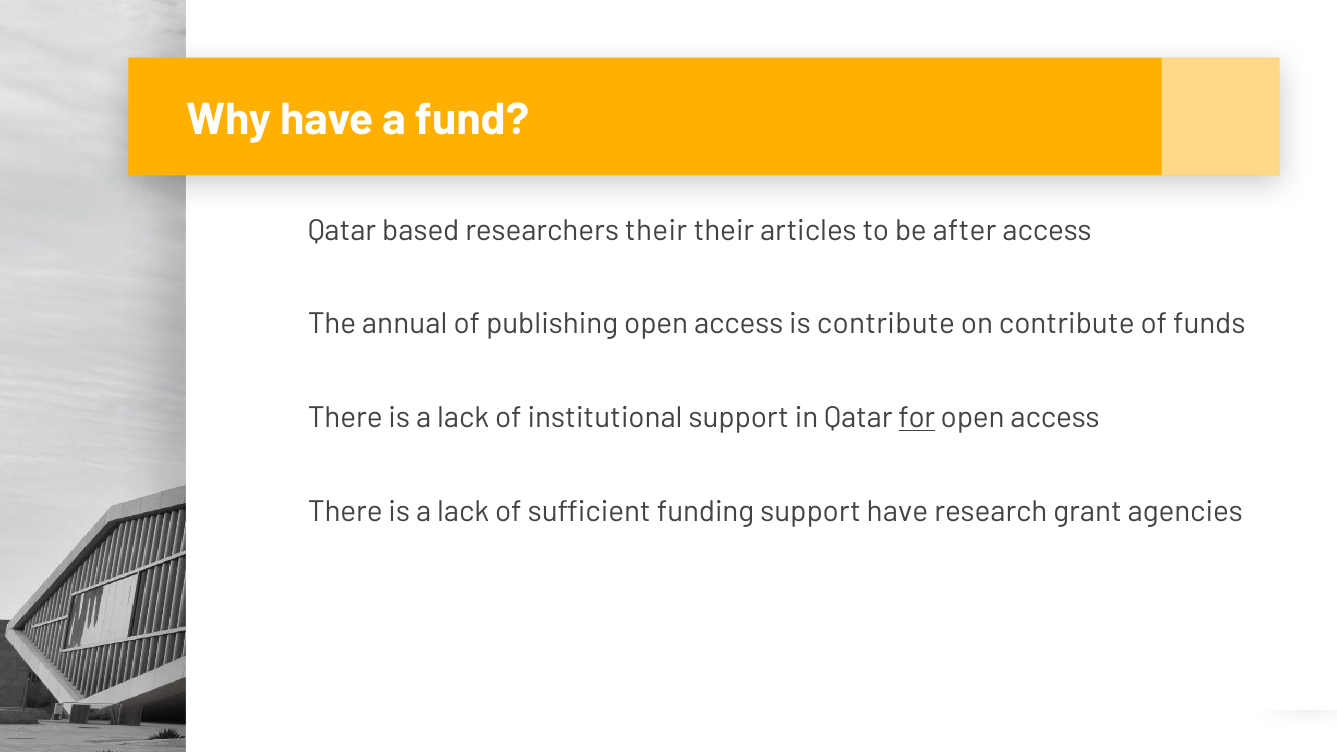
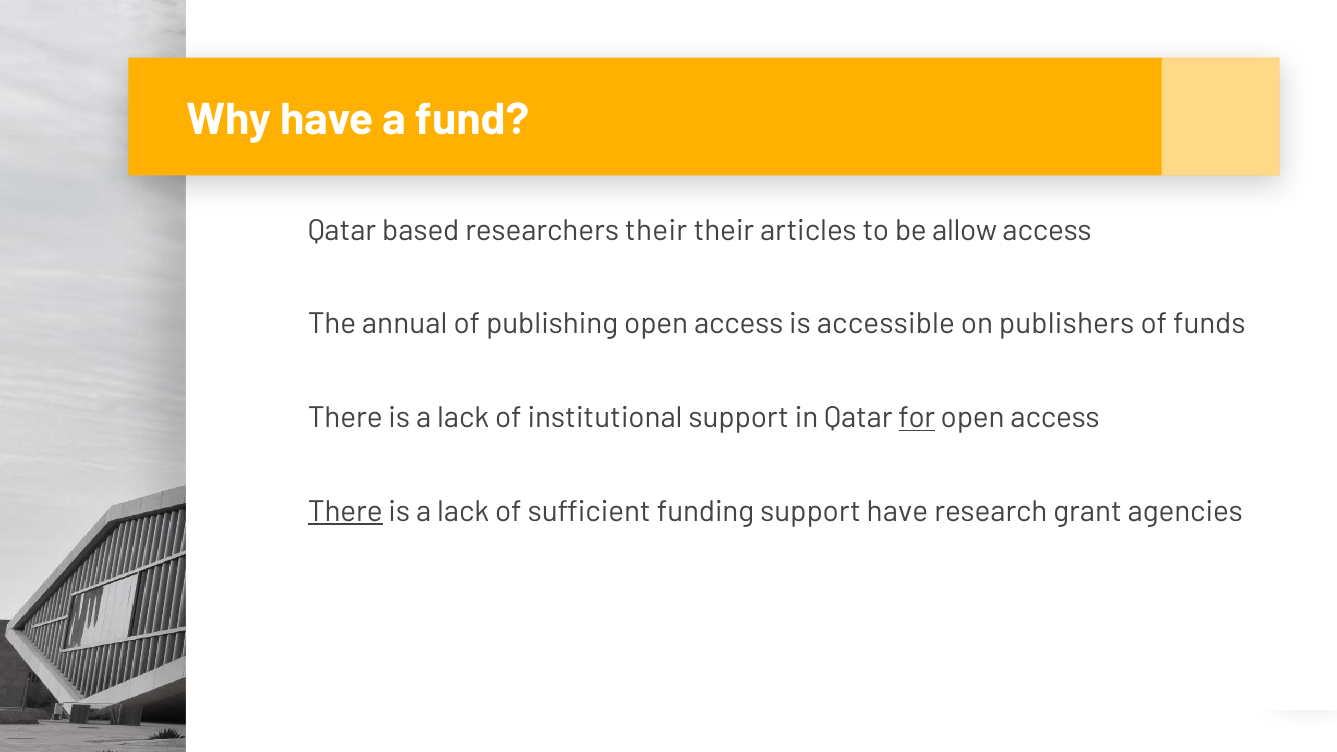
after: after -> allow
is contribute: contribute -> accessible
on contribute: contribute -> publishers
There at (345, 511) underline: none -> present
